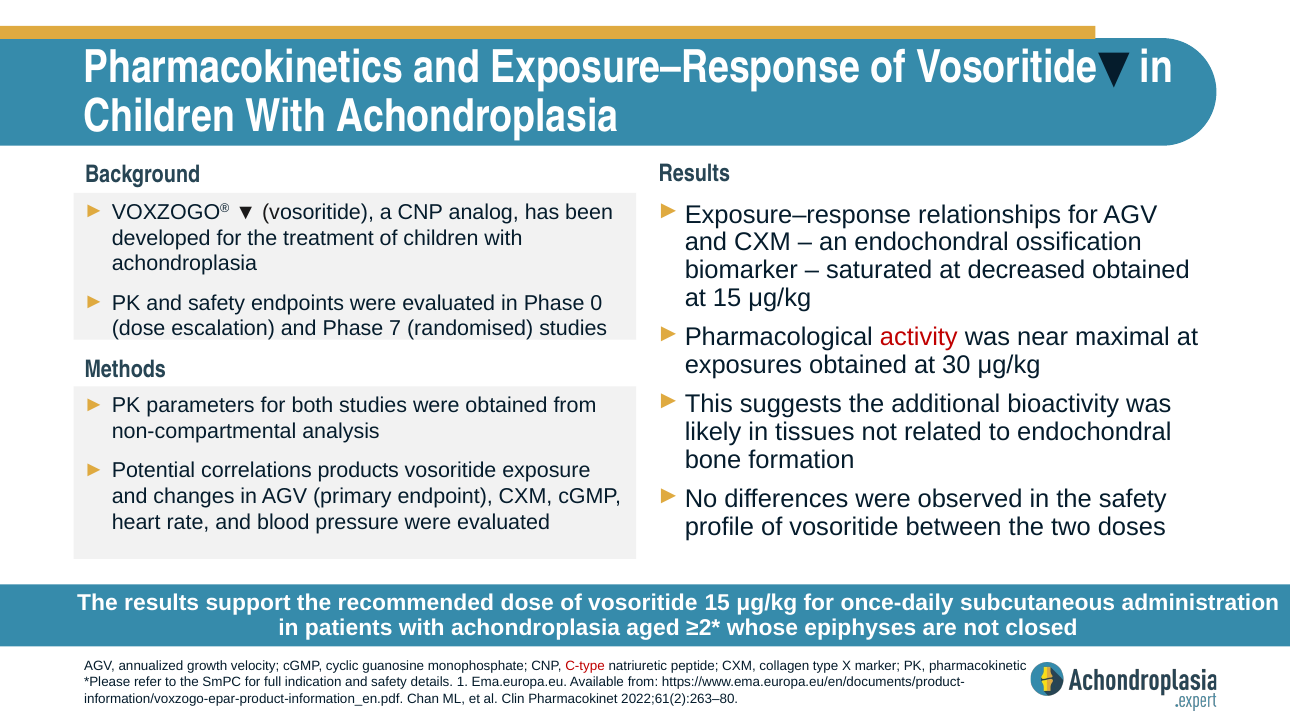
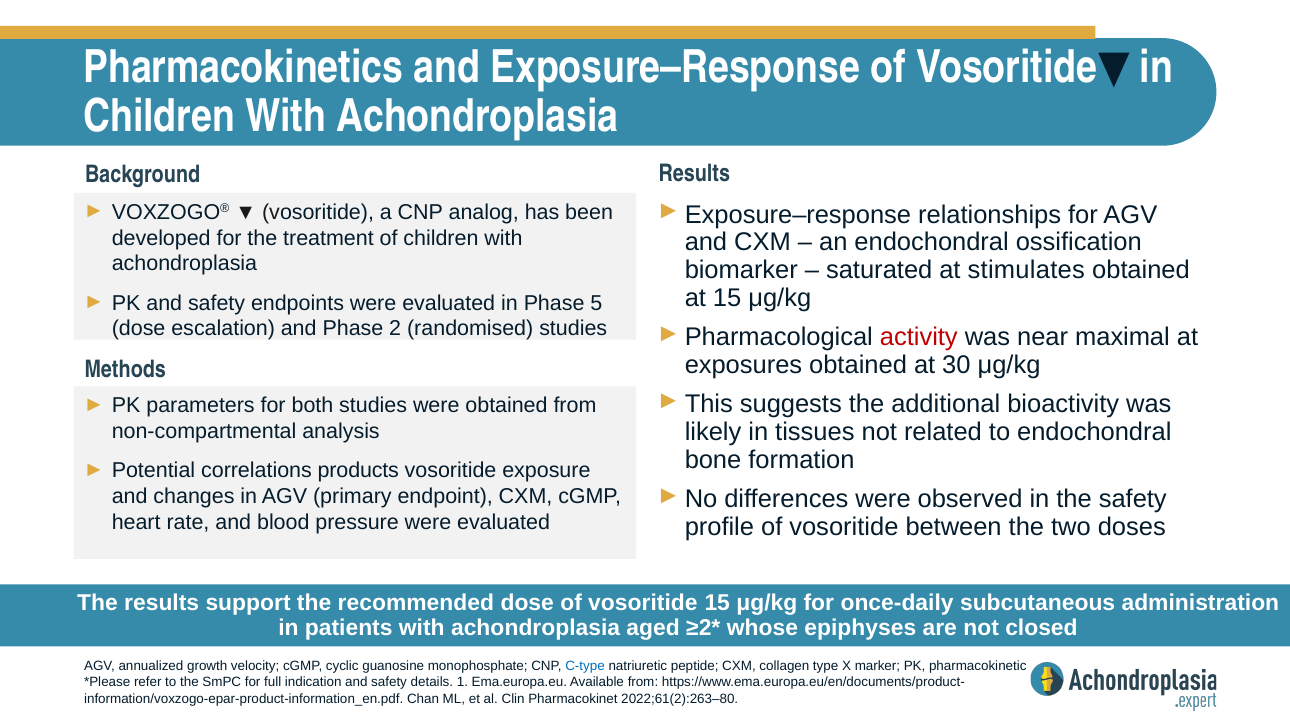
decreased: decreased -> stimulates
0: 0 -> 5
7: 7 -> 2
C-type colour: red -> blue
